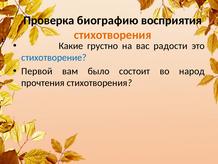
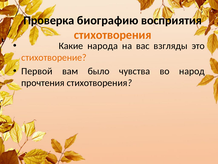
грустно: грустно -> народа
радости: радости -> взгляды
стихотворение colour: blue -> orange
состоит: состоит -> чувства
